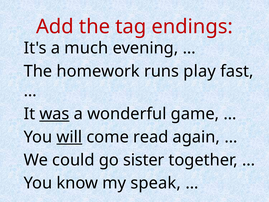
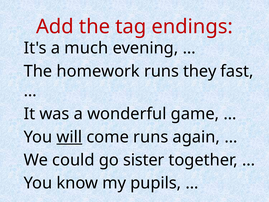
play: play -> they
was underline: present -> none
come read: read -> runs
speak: speak -> pupils
